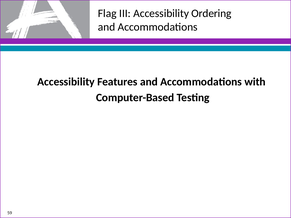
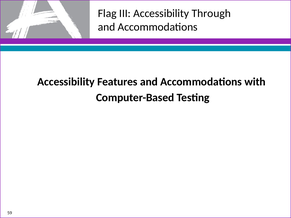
Ordering: Ordering -> Through
